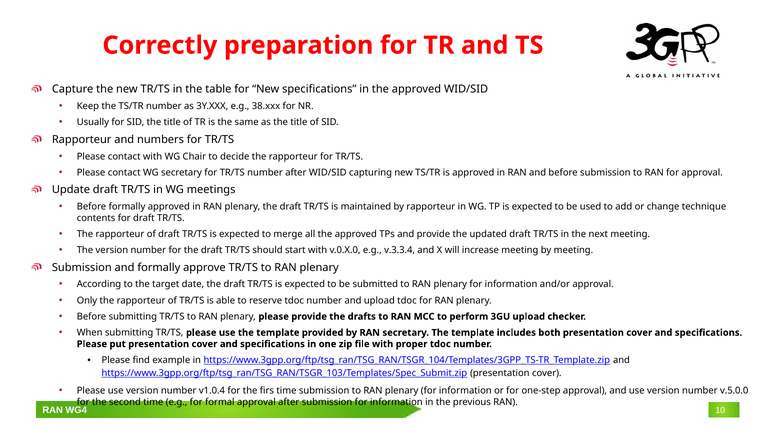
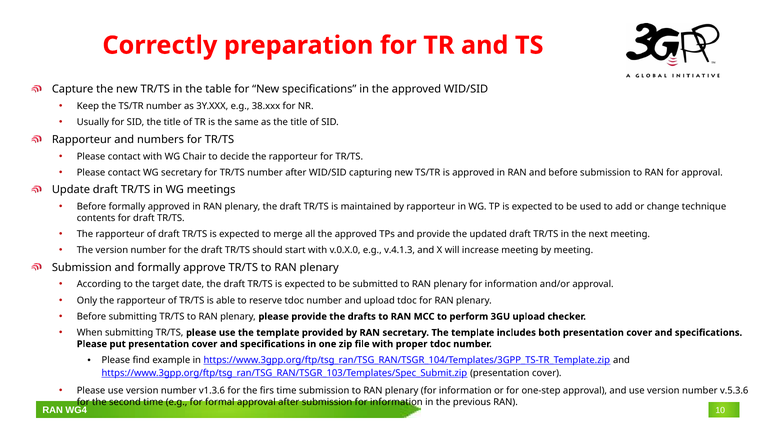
v.3.3.4: v.3.3.4 -> v.4.1.3
v1.0.4: v1.0.4 -> v1.3.6
v.5.0.0: v.5.0.0 -> v.5.3.6
